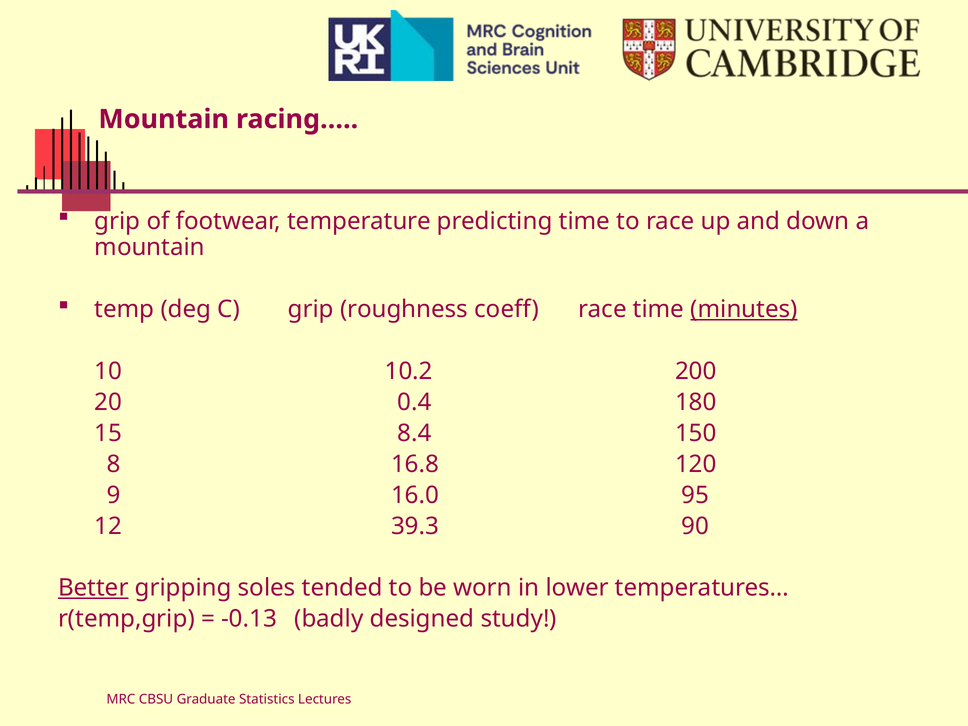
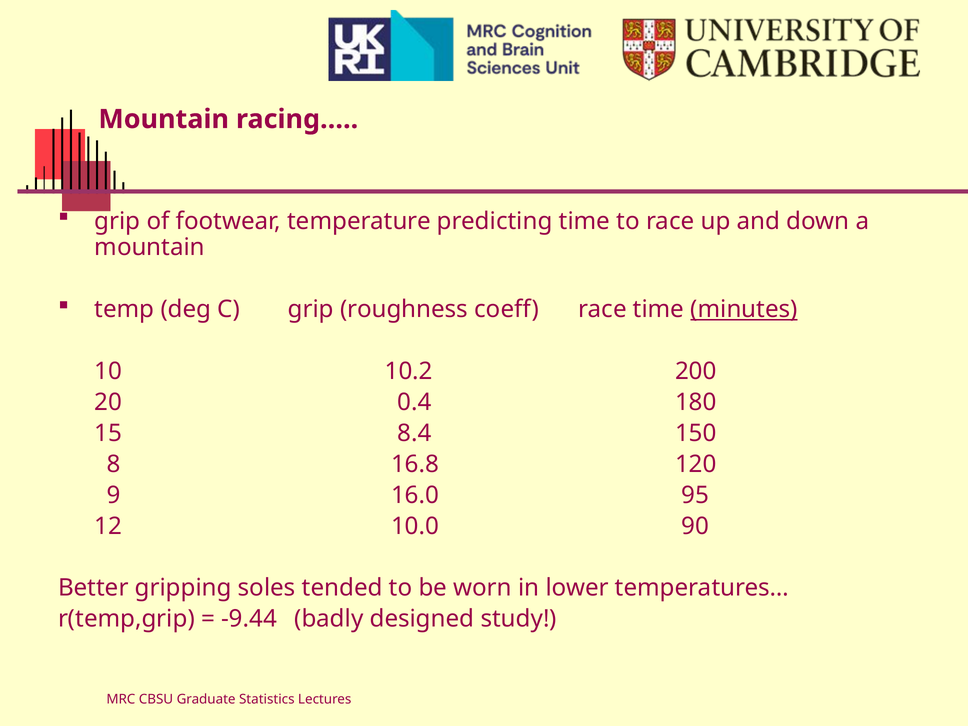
39.3: 39.3 -> 10.0
Better underline: present -> none
-0.13: -0.13 -> -9.44
